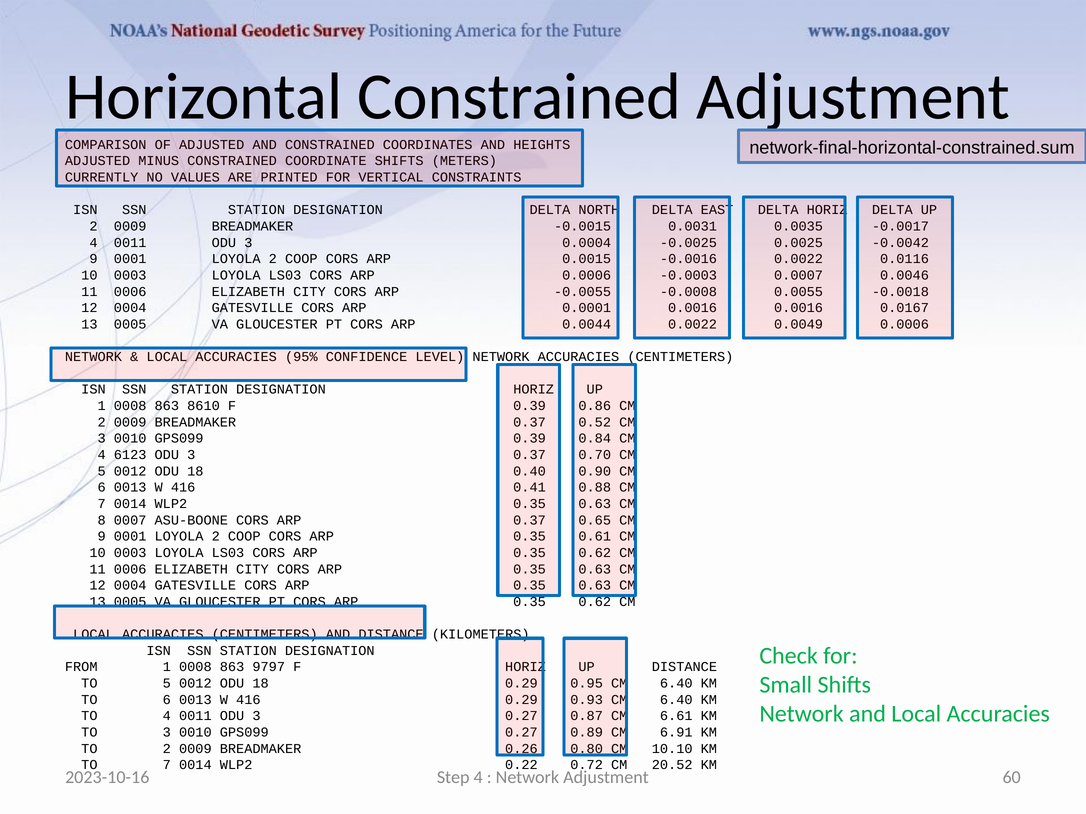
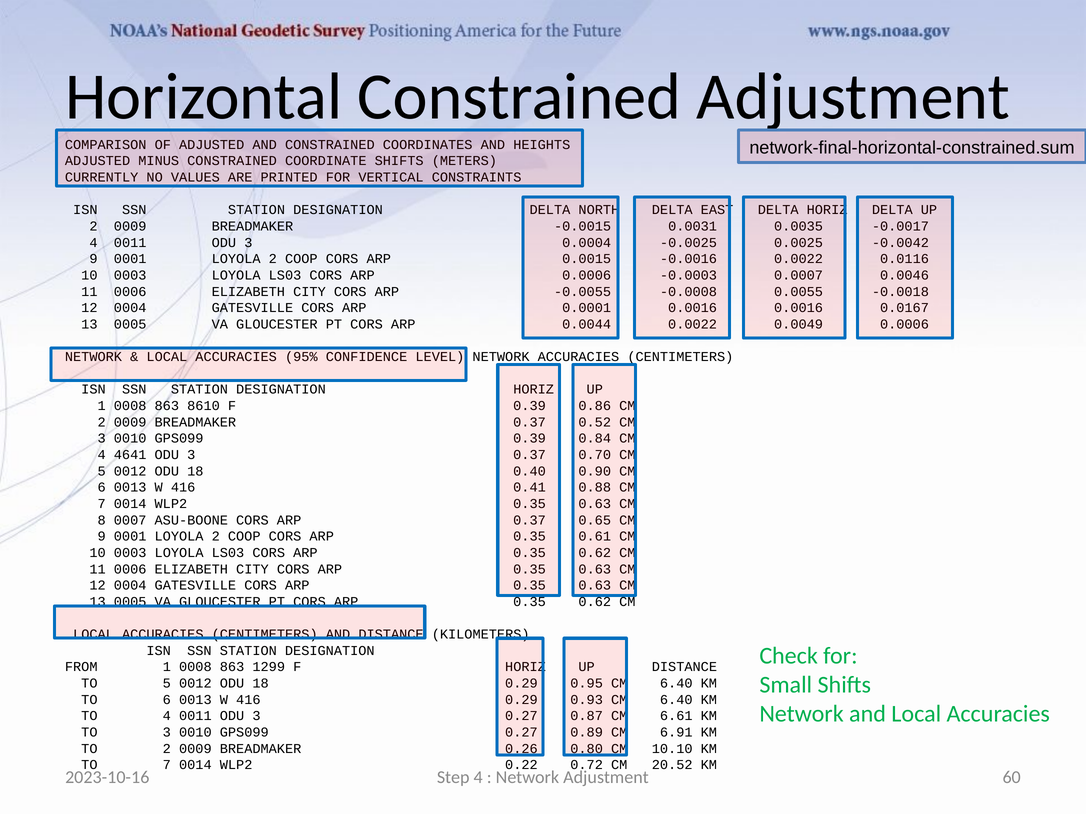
6123: 6123 -> 4641
9797: 9797 -> 1299
